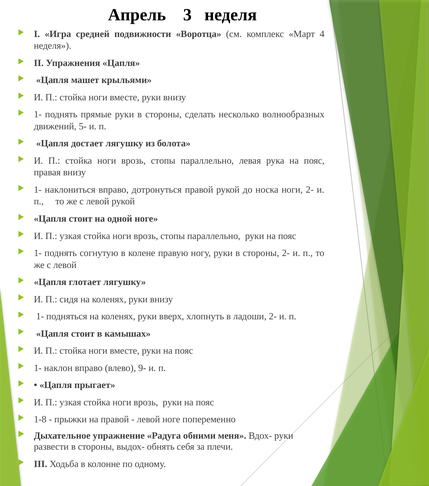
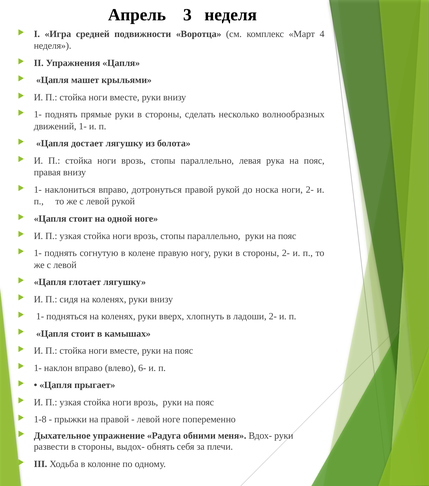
движений 5-: 5- -> 1-
9-: 9- -> 6-
